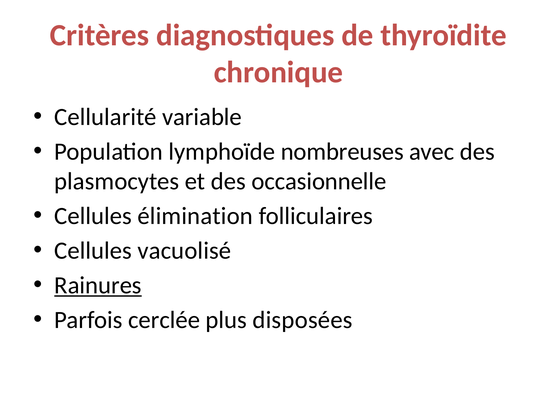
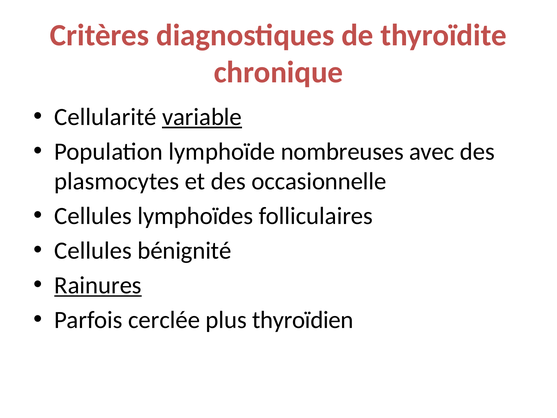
variable underline: none -> present
élimination: élimination -> lymphoïdes
vacuolisé: vacuolisé -> bénignité
disposées: disposées -> thyroïdien
